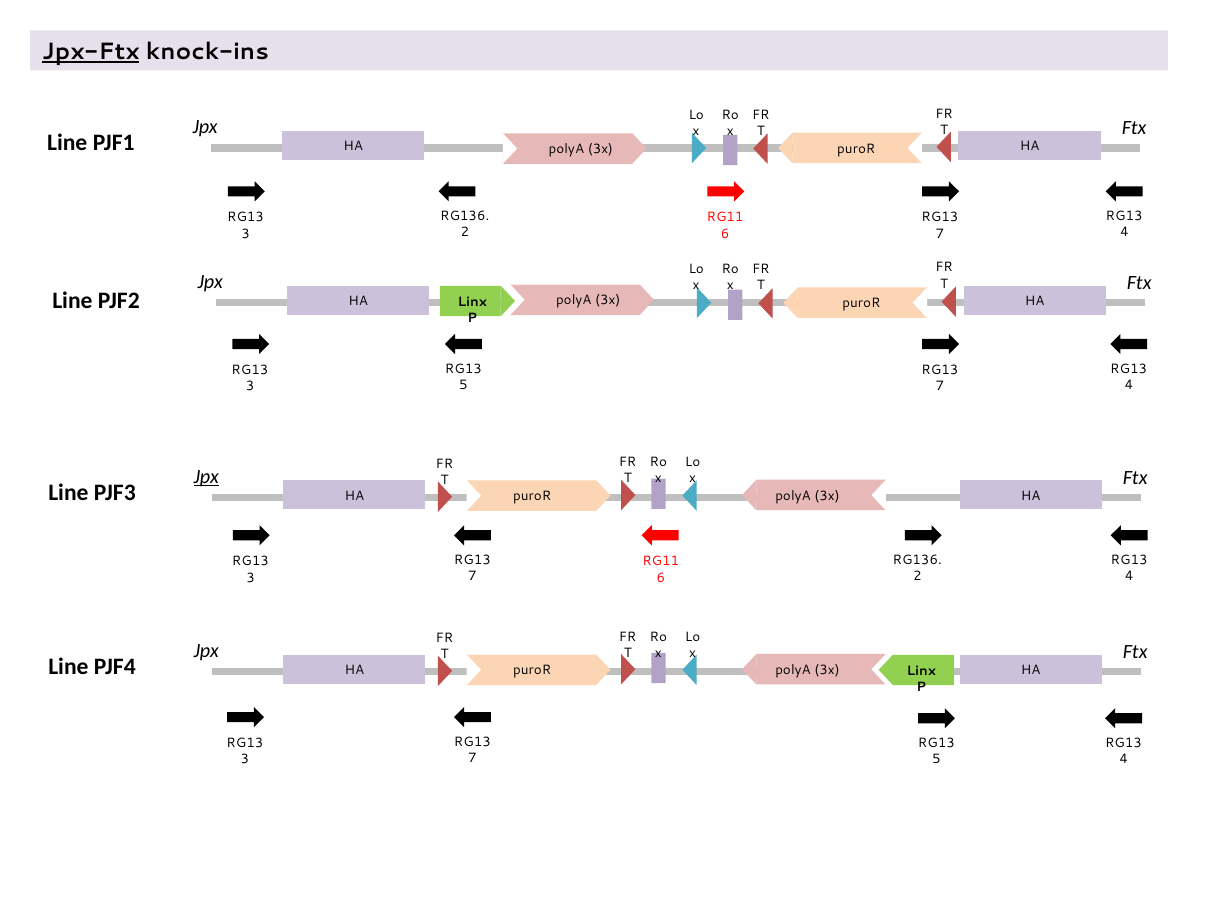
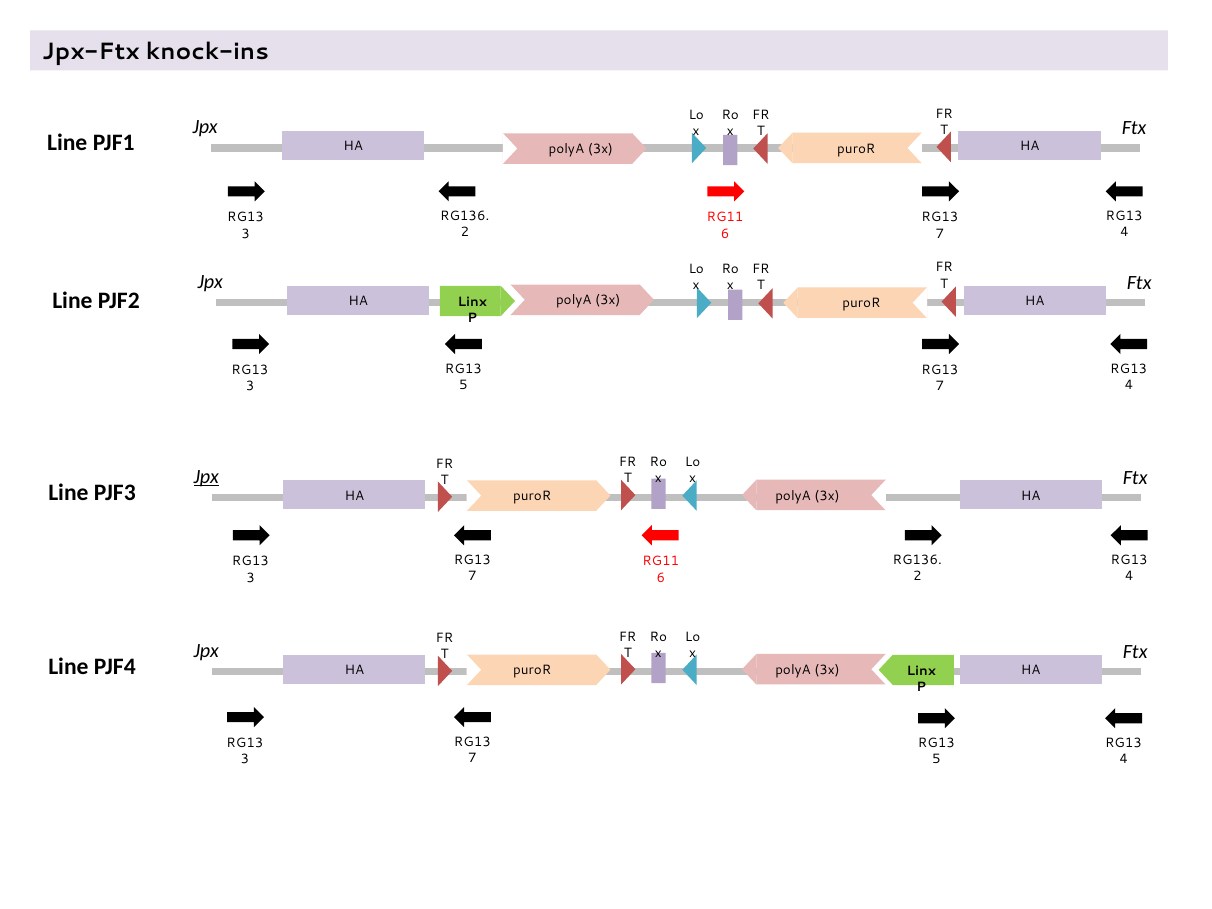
Jpx-Ftx underline: present -> none
